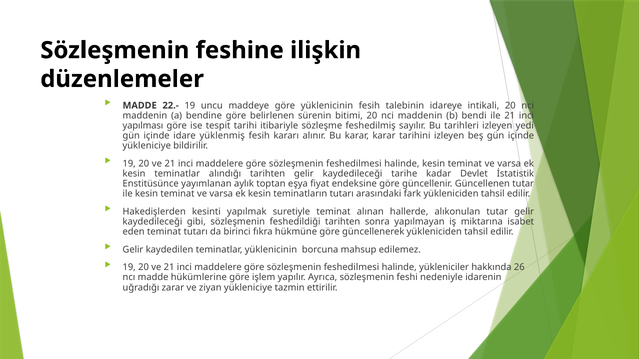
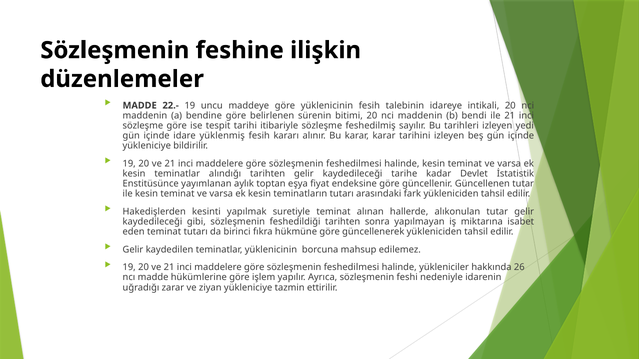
yapılması at (143, 126): yapılması -> sözleşme
